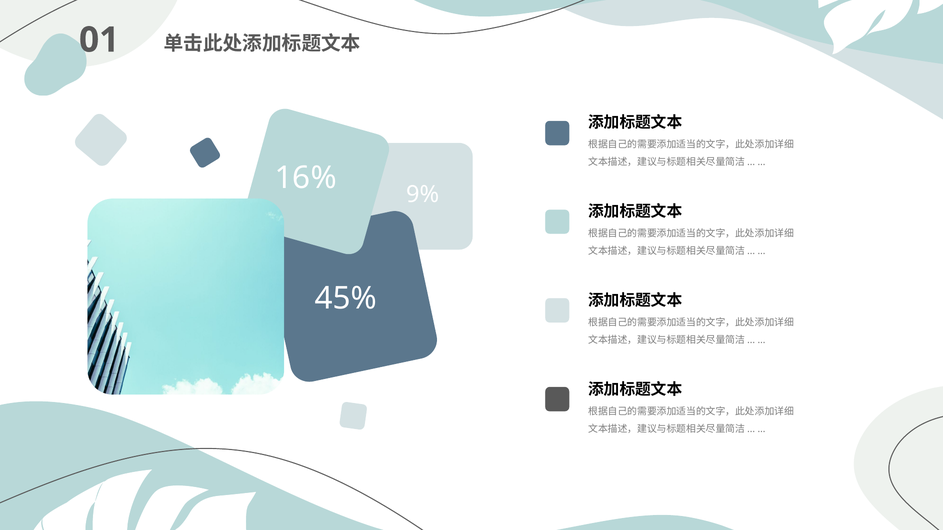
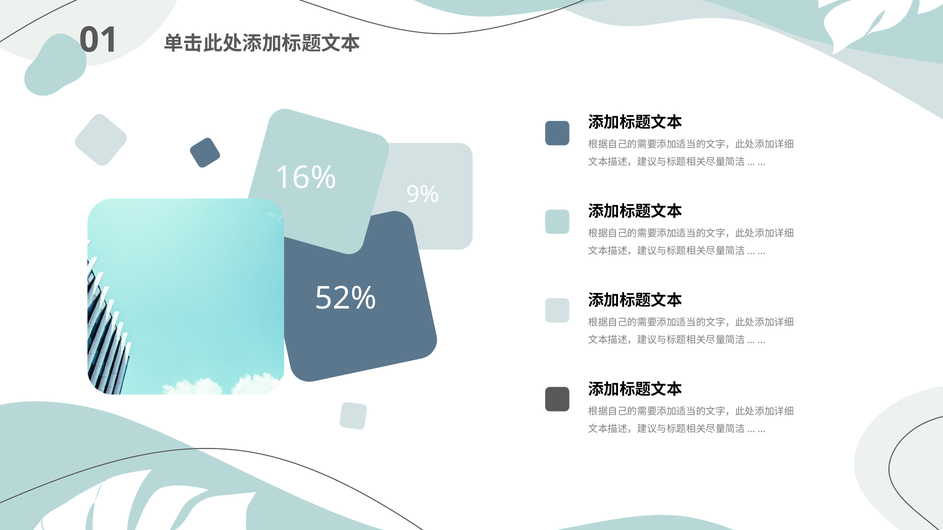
45%: 45% -> 52%
